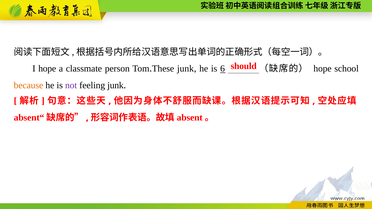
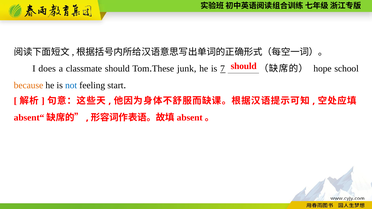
I hope: hope -> does
classmate person: person -> should
6: 6 -> 7
not colour: purple -> blue
feeling junk: junk -> start
